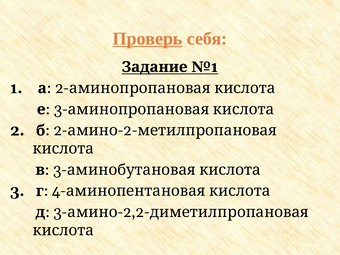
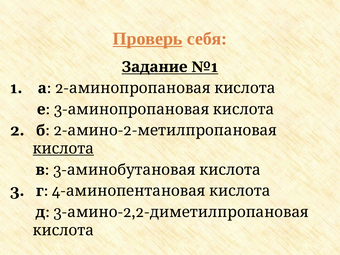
кислота at (63, 149) underline: none -> present
